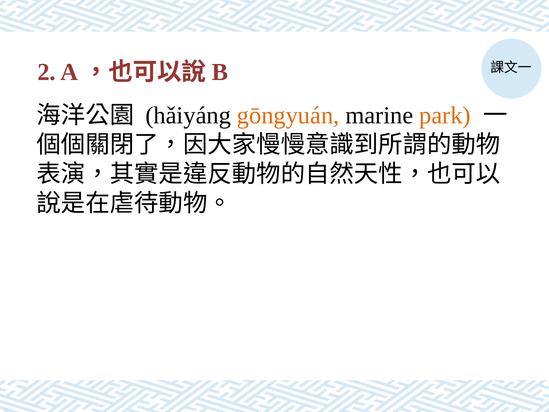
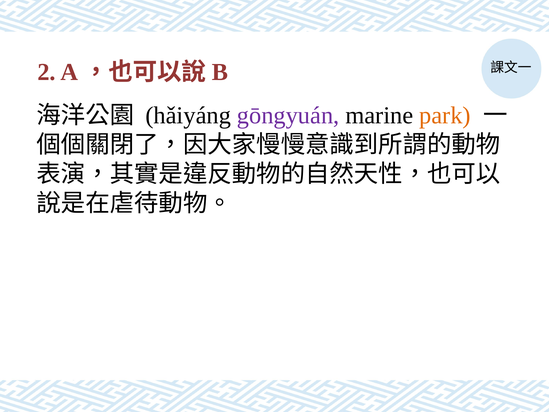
gōngyuán colour: orange -> purple
